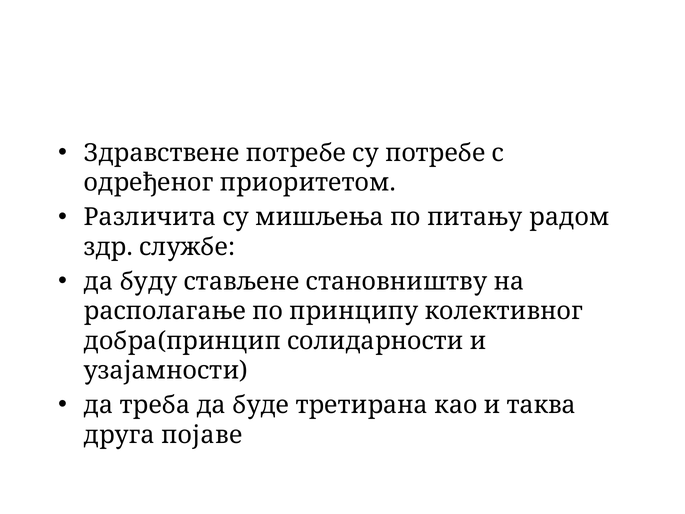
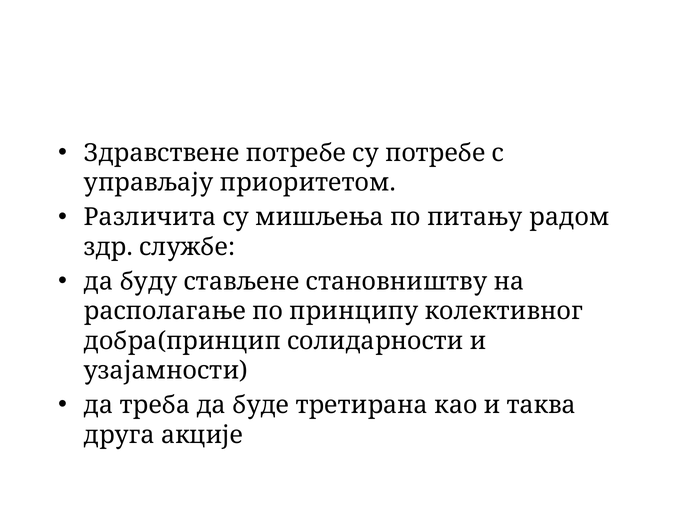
одређеног: одређеног -> управљају
појаве: појаве -> акције
